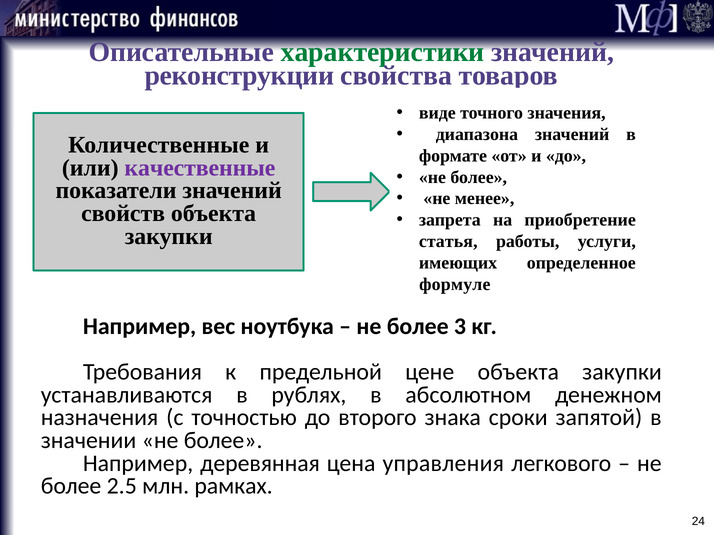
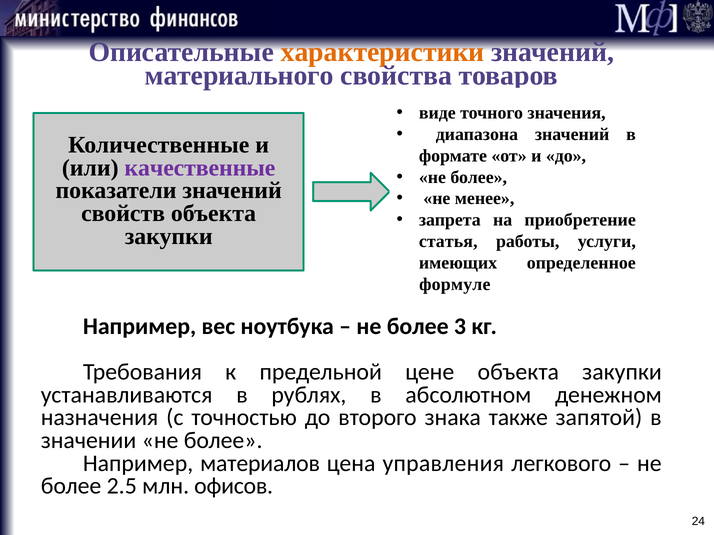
характеристики colour: green -> orange
реконструкции: реконструкции -> материального
сроки: сроки -> также
деревянная: деревянная -> материалов
рамках: рамках -> офисов
